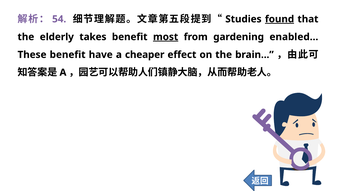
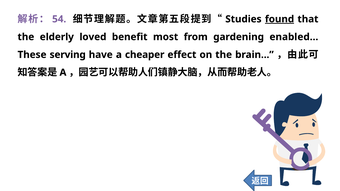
takes: takes -> loved
most underline: present -> none
These benefit: benefit -> serving
